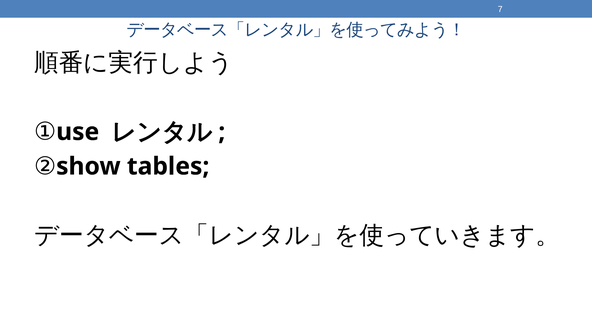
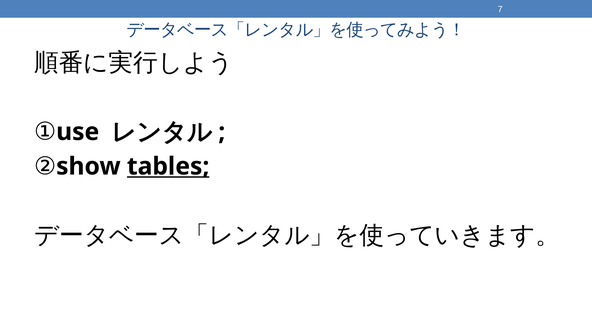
tables underline: none -> present
